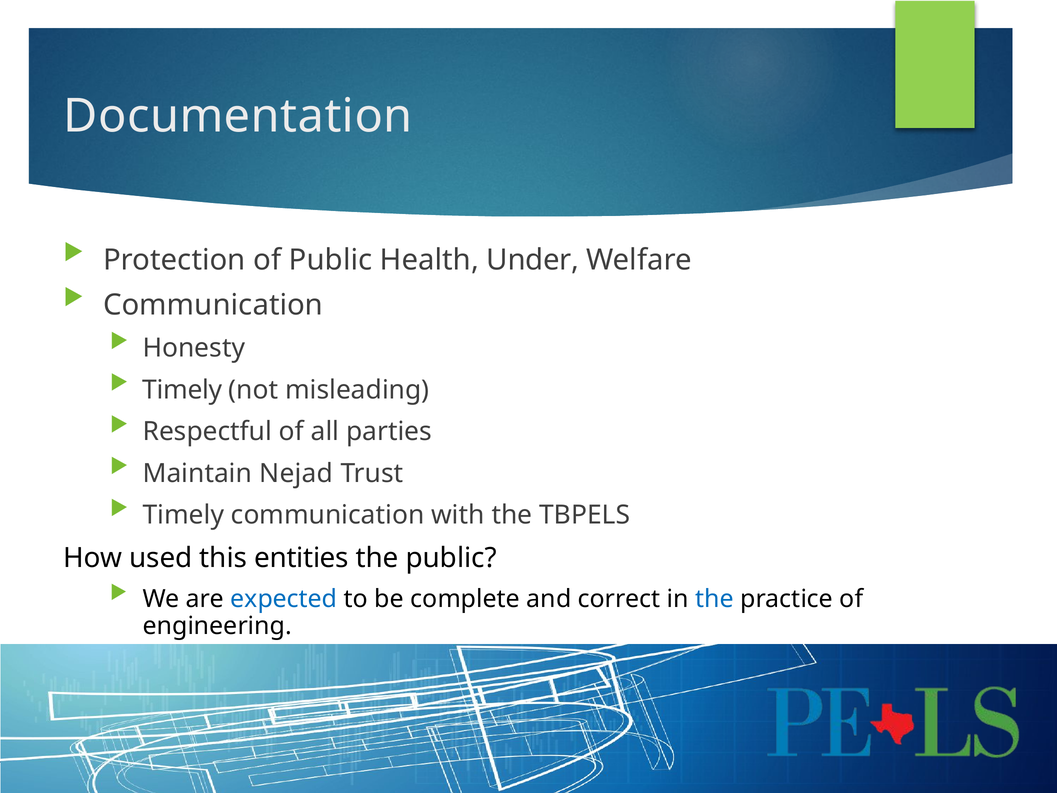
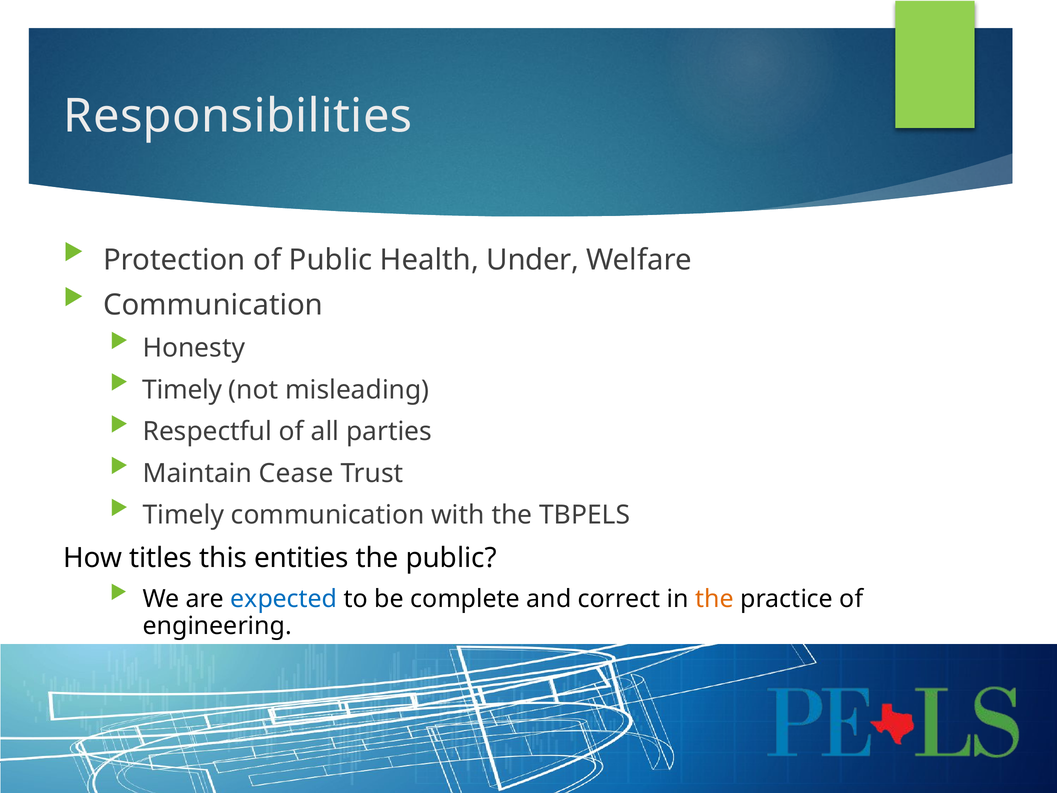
Documentation: Documentation -> Responsibilities
Nejad: Nejad -> Cease
used: used -> titles
the at (714, 599) colour: blue -> orange
